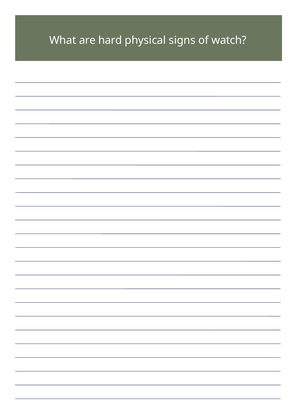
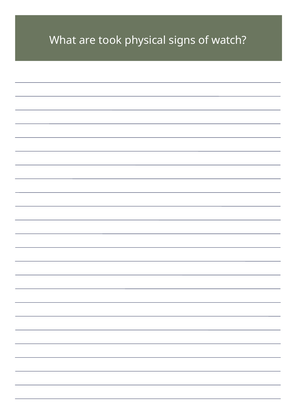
hard: hard -> took
